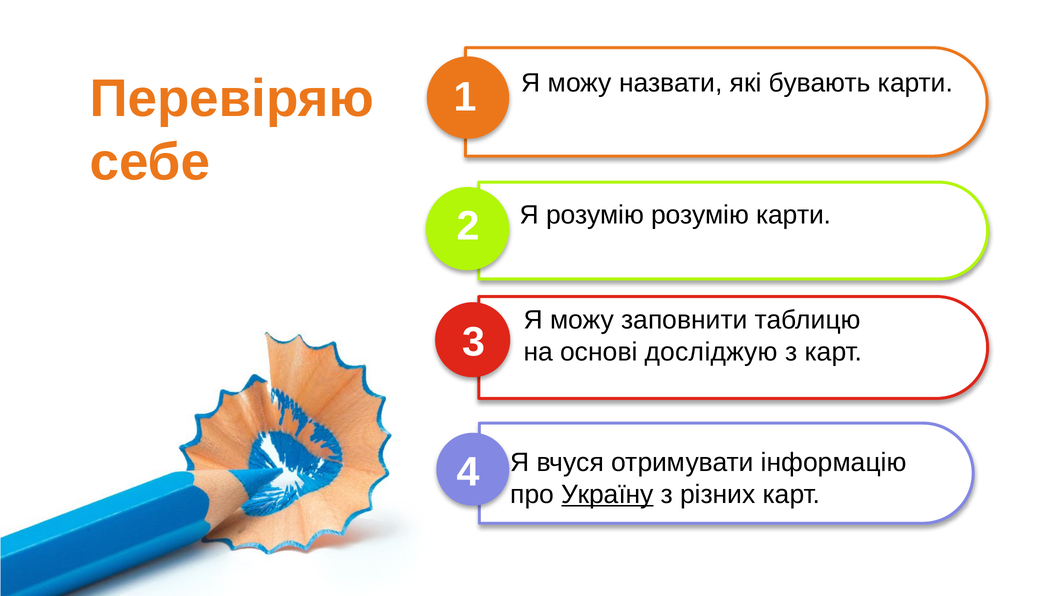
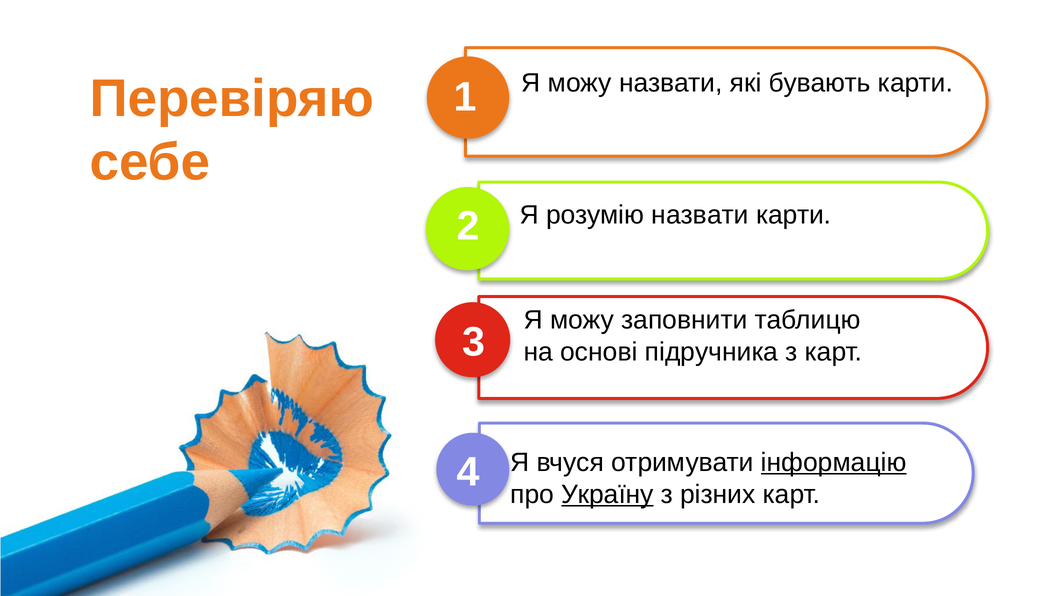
розумію розумію: розумію -> назвати
досліджую: досліджую -> підручника
інформацію underline: none -> present
